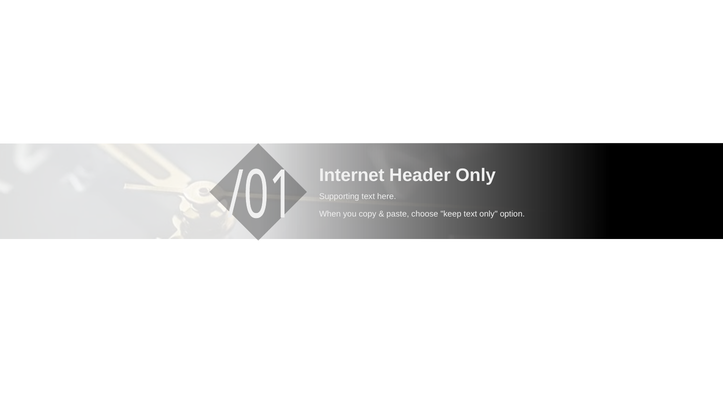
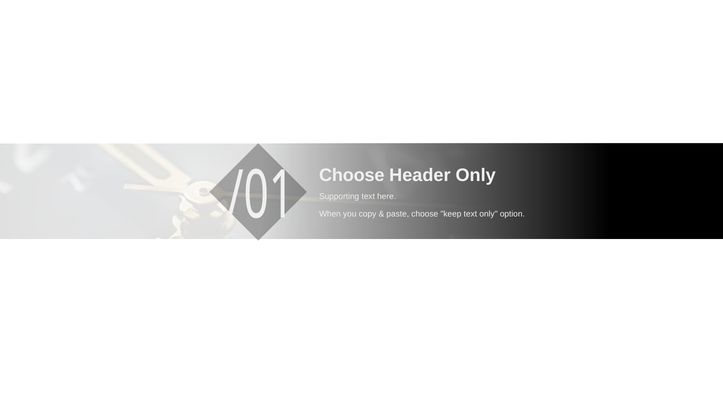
Internet at (352, 175): Internet -> Choose
